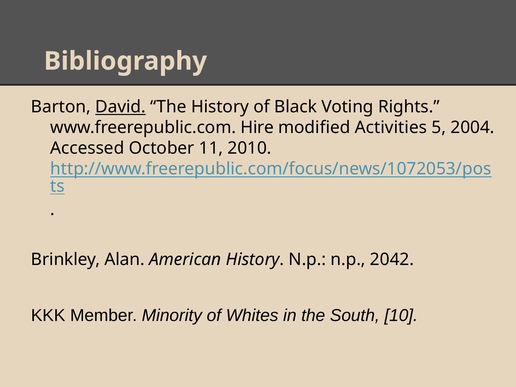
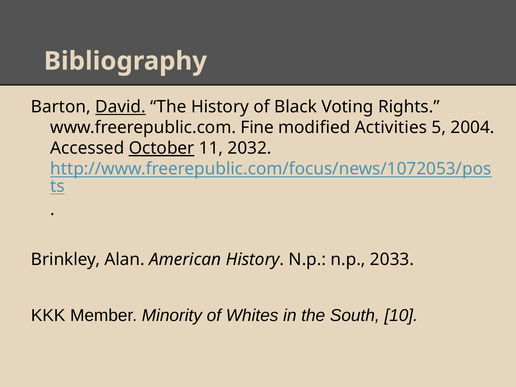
Hire: Hire -> Fine
October underline: none -> present
2010: 2010 -> 2032
2042: 2042 -> 2033
